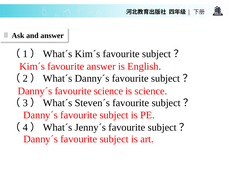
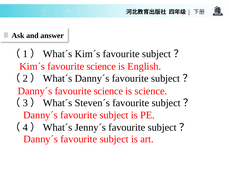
Kim´s favourite answer: answer -> science
